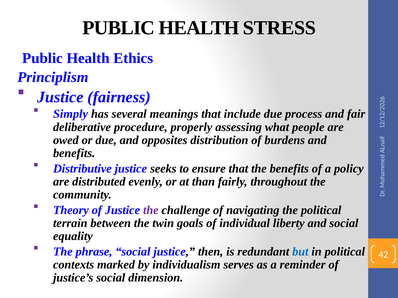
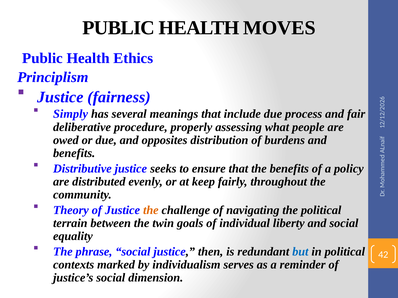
STRESS: STRESS -> MOVES
than: than -> keep
the at (151, 210) colour: purple -> orange
